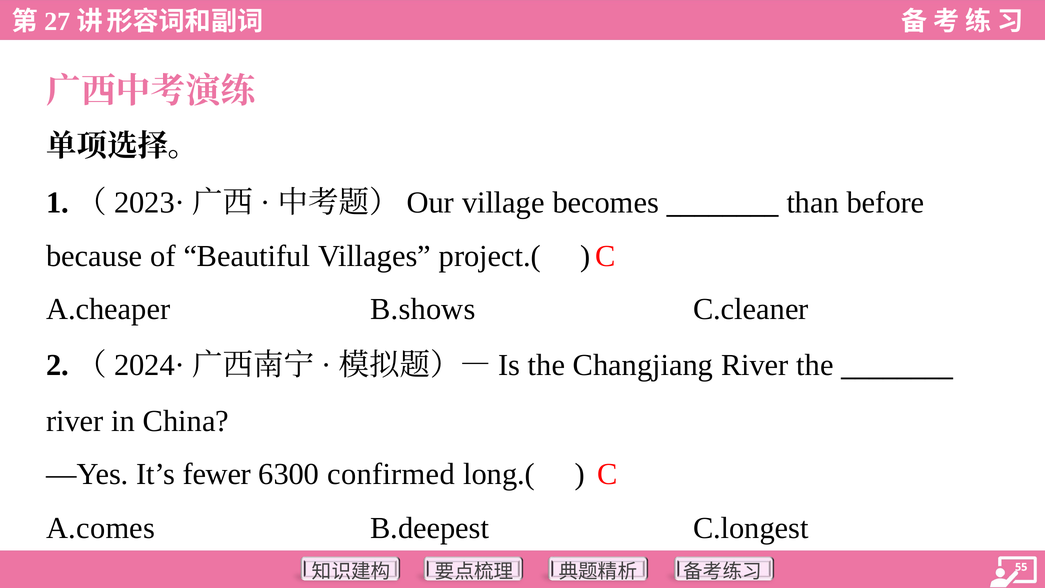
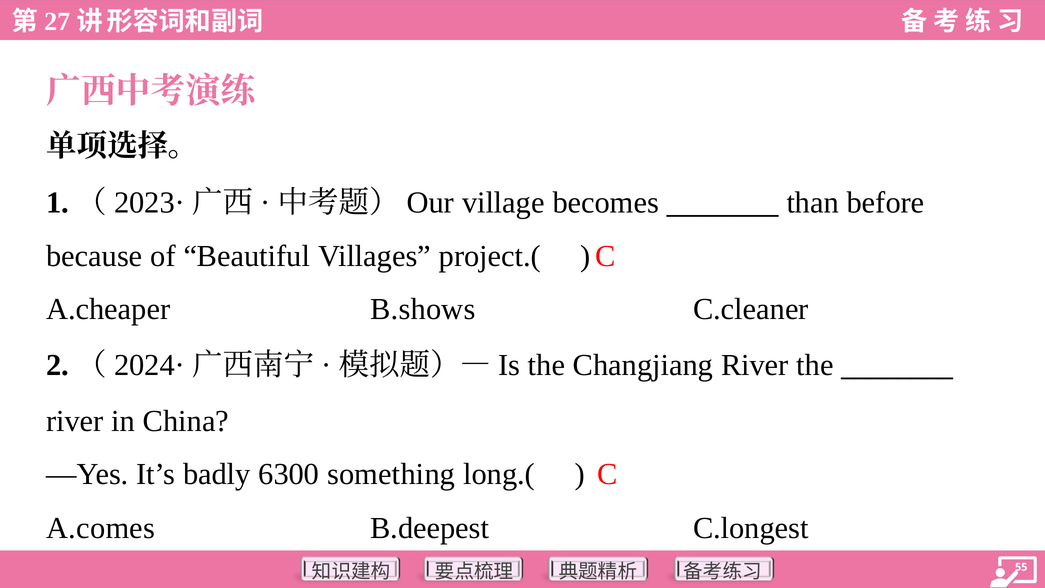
fewer: fewer -> badly
confirmed: confirmed -> something
